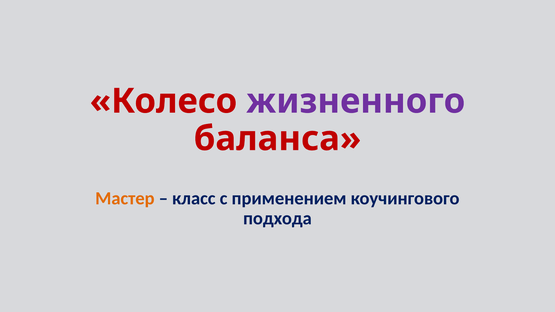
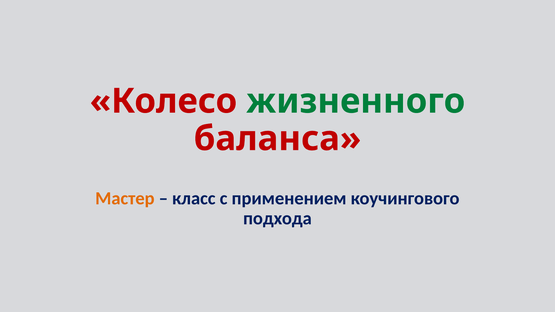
жизненного colour: purple -> green
